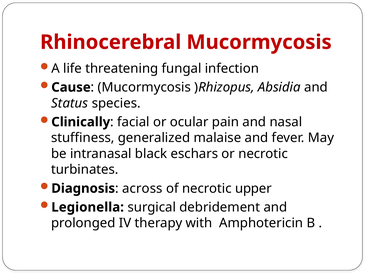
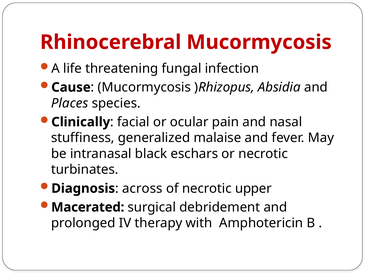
Status: Status -> Places
Legionella: Legionella -> Macerated
